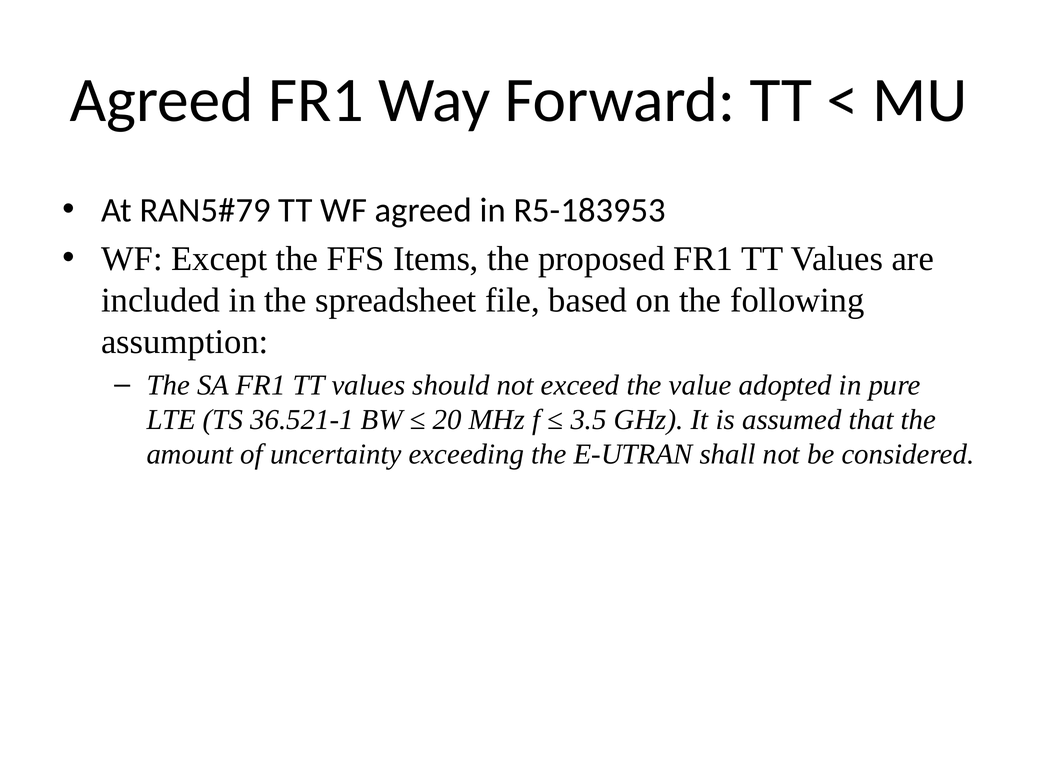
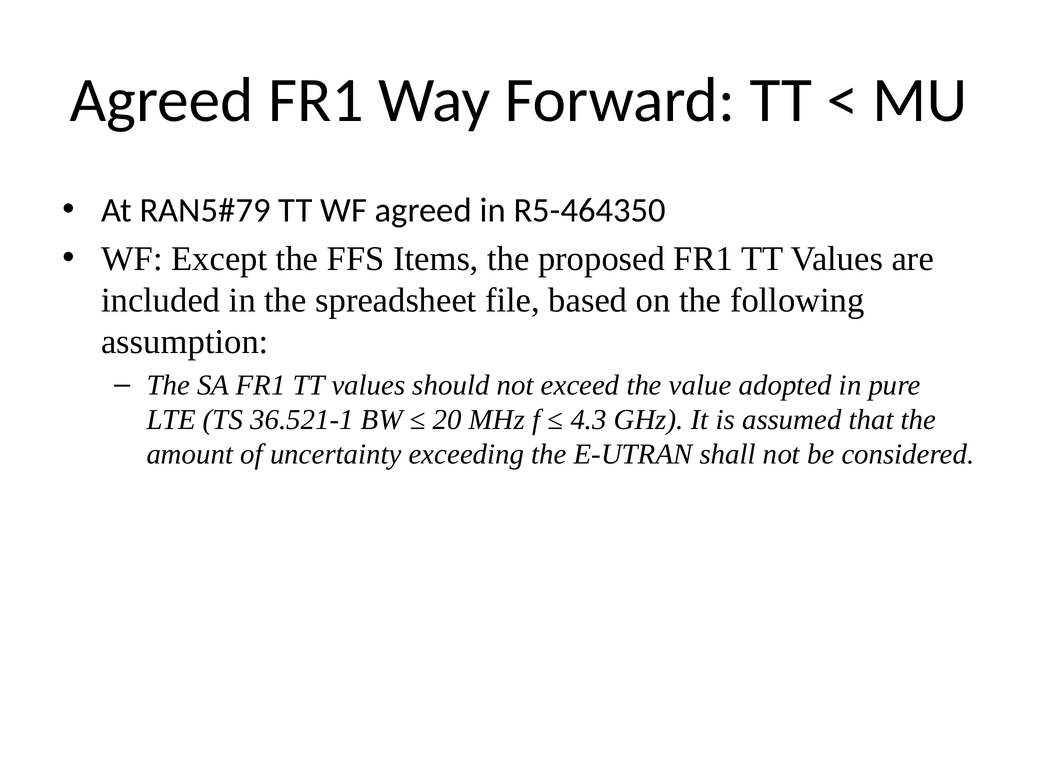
R5-183953: R5-183953 -> R5-464350
3.5: 3.5 -> 4.3
